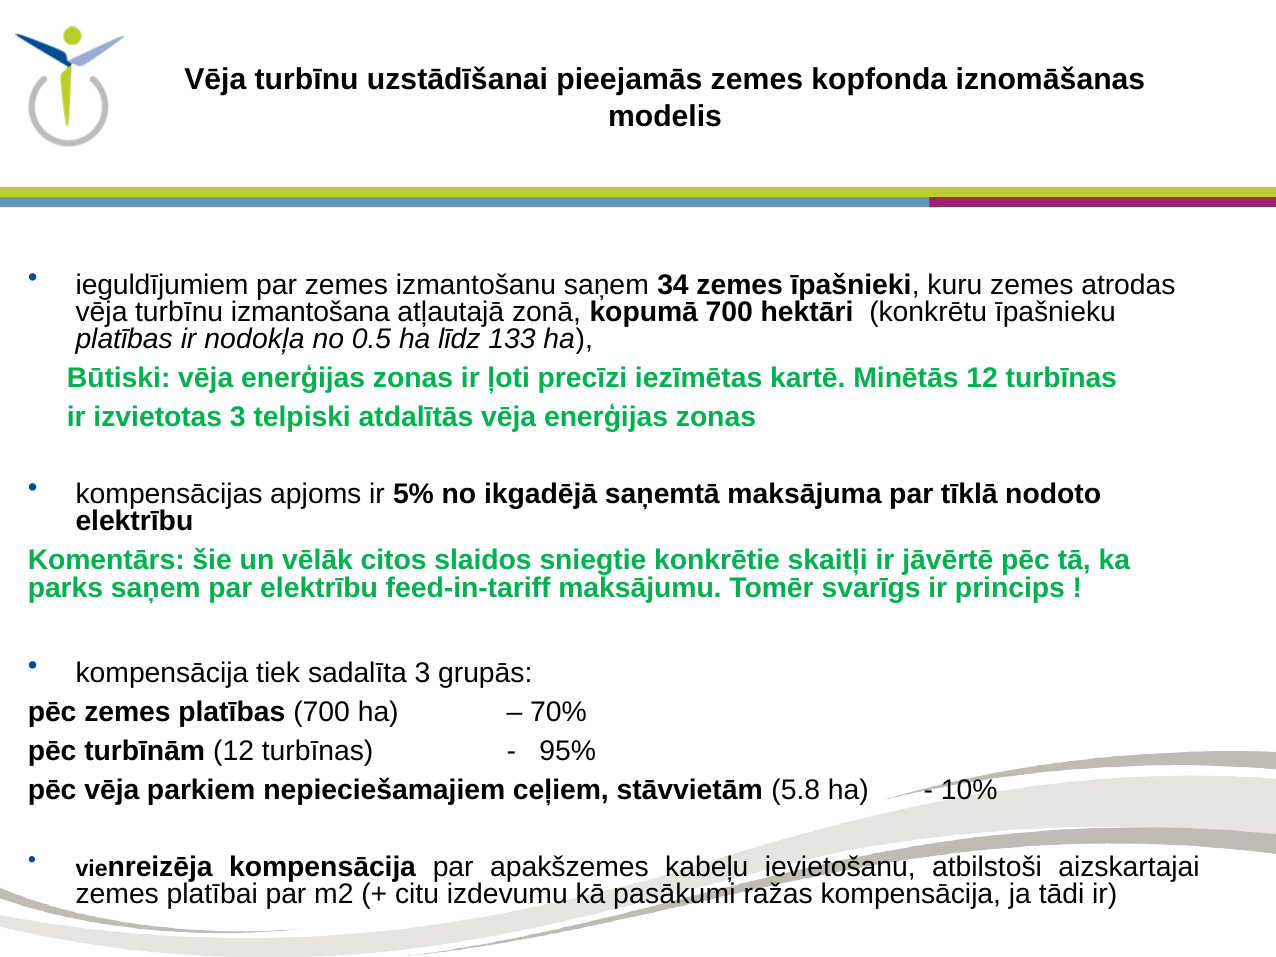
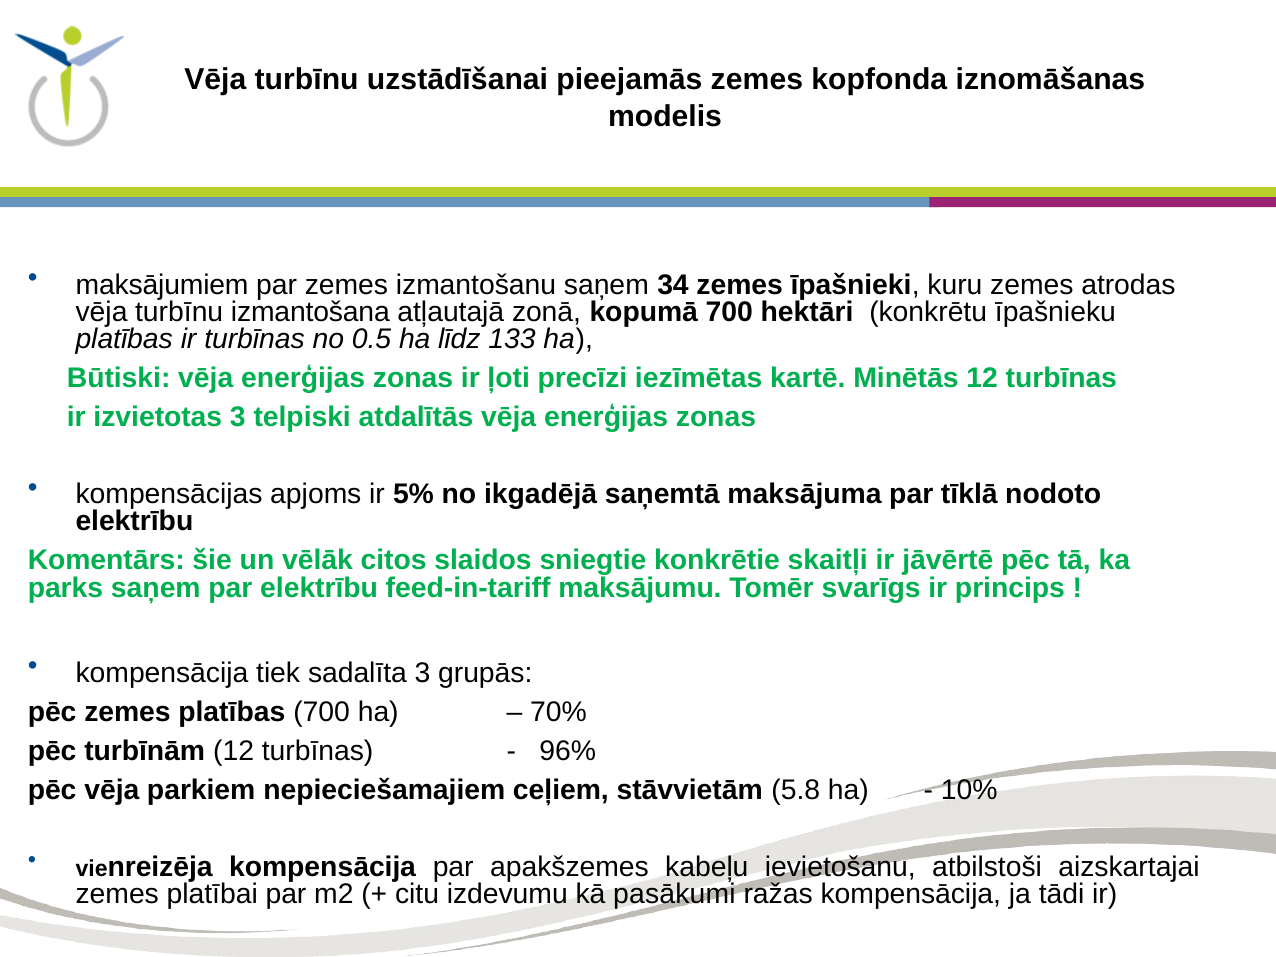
ieguldījumiem: ieguldījumiem -> maksājumiem
ir nodokļa: nodokļa -> turbīnas
95%: 95% -> 96%
